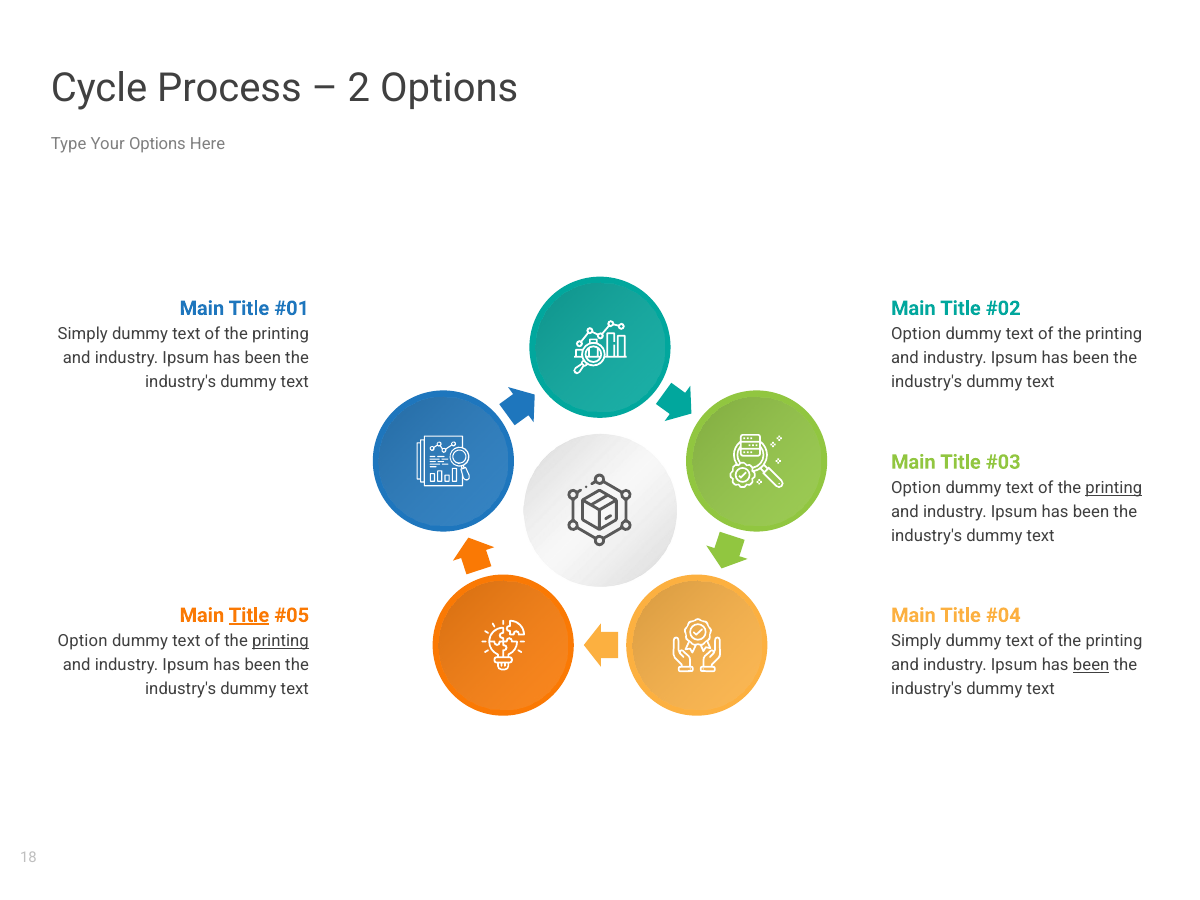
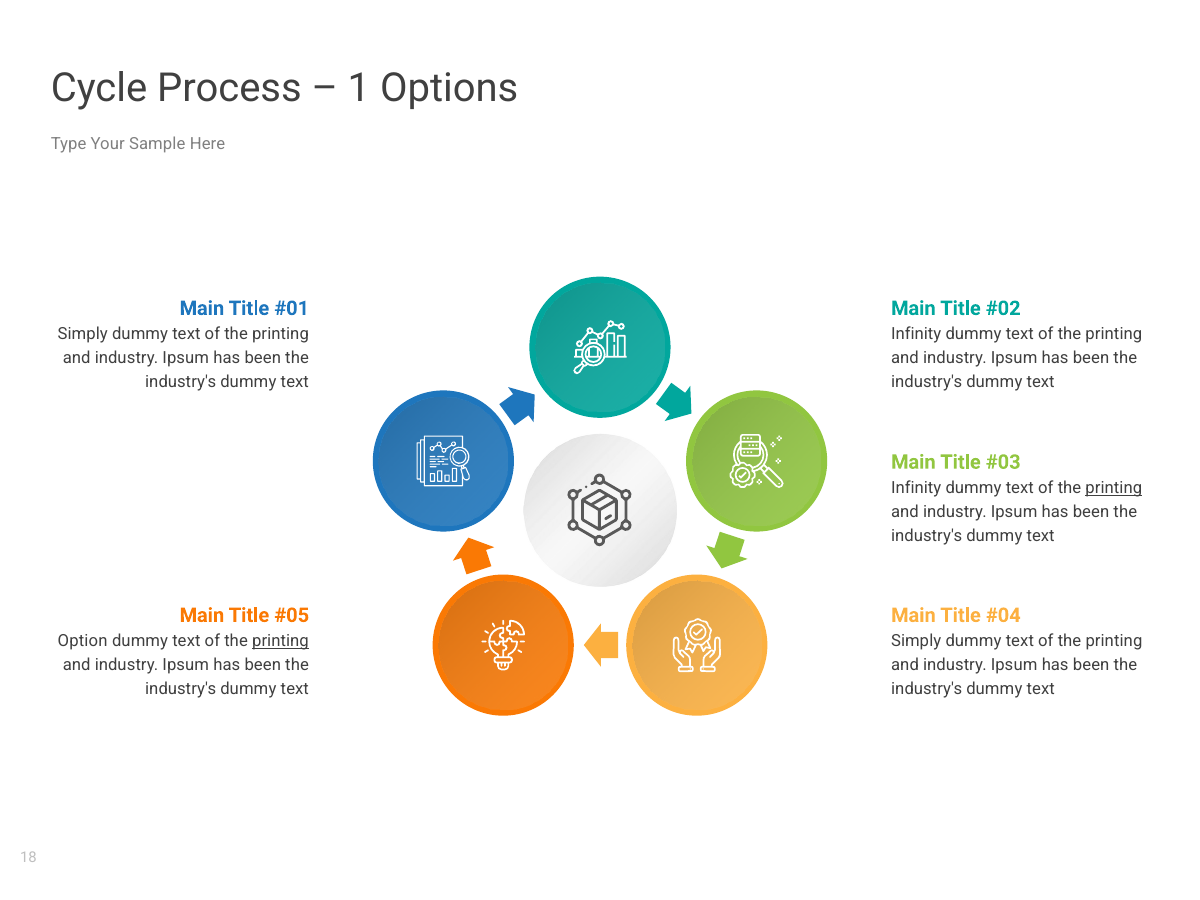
2: 2 -> 1
Your Options: Options -> Sample
Option at (916, 334): Option -> Infinity
Option at (916, 488): Option -> Infinity
Title at (249, 615) underline: present -> none
been at (1091, 665) underline: present -> none
